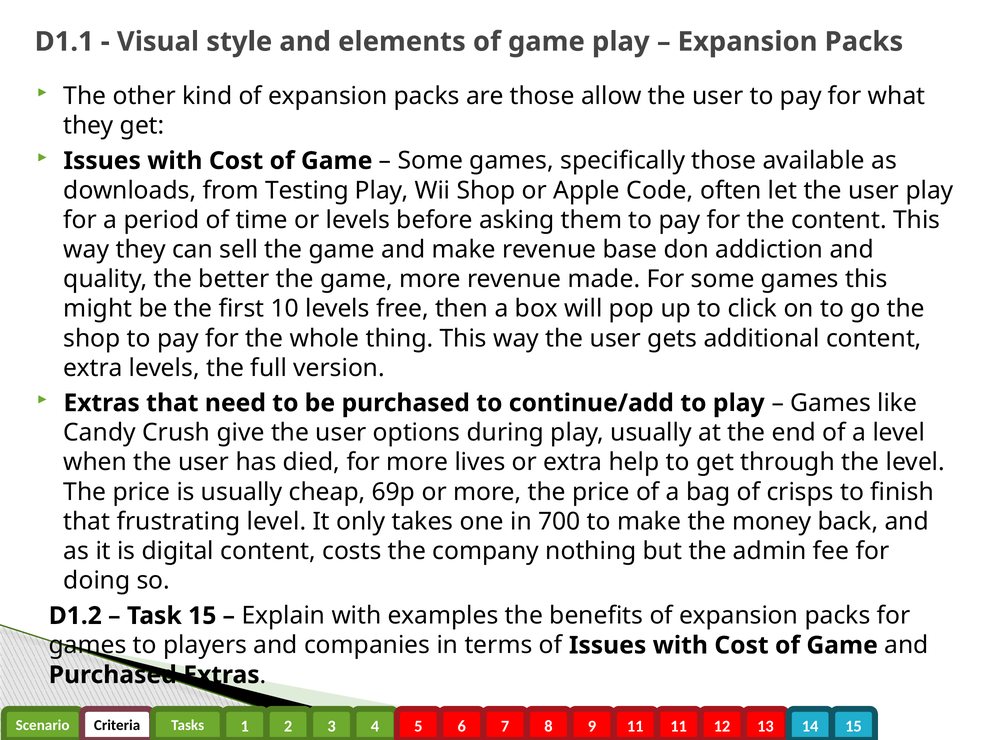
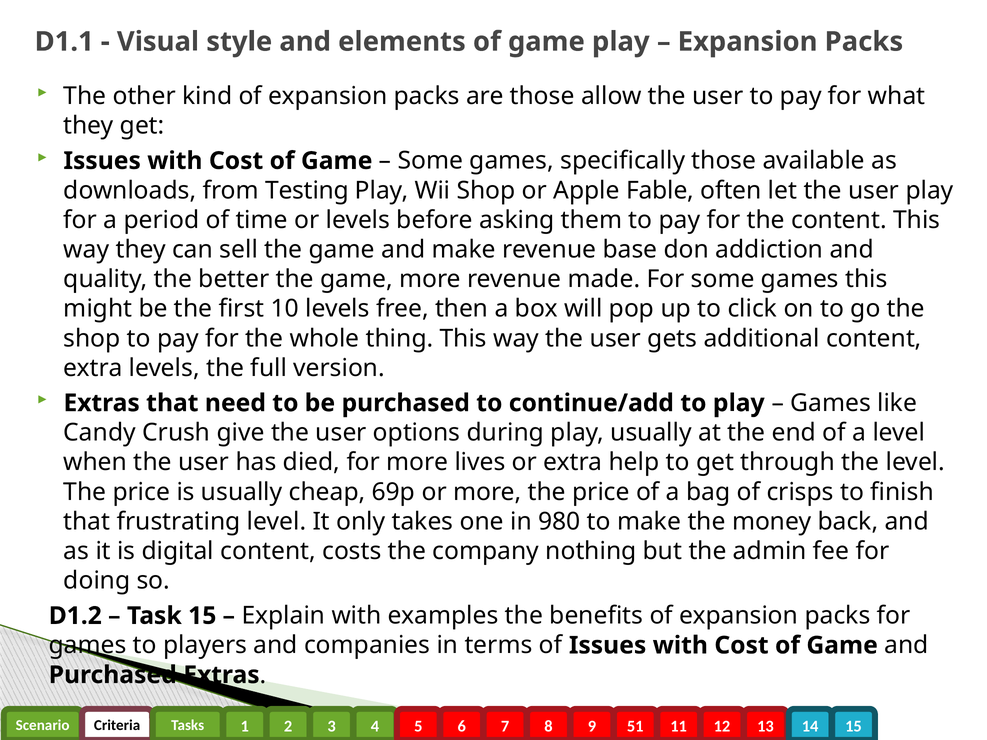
Code: Code -> Fable
700: 700 -> 980
11 at (635, 727): 11 -> 51
